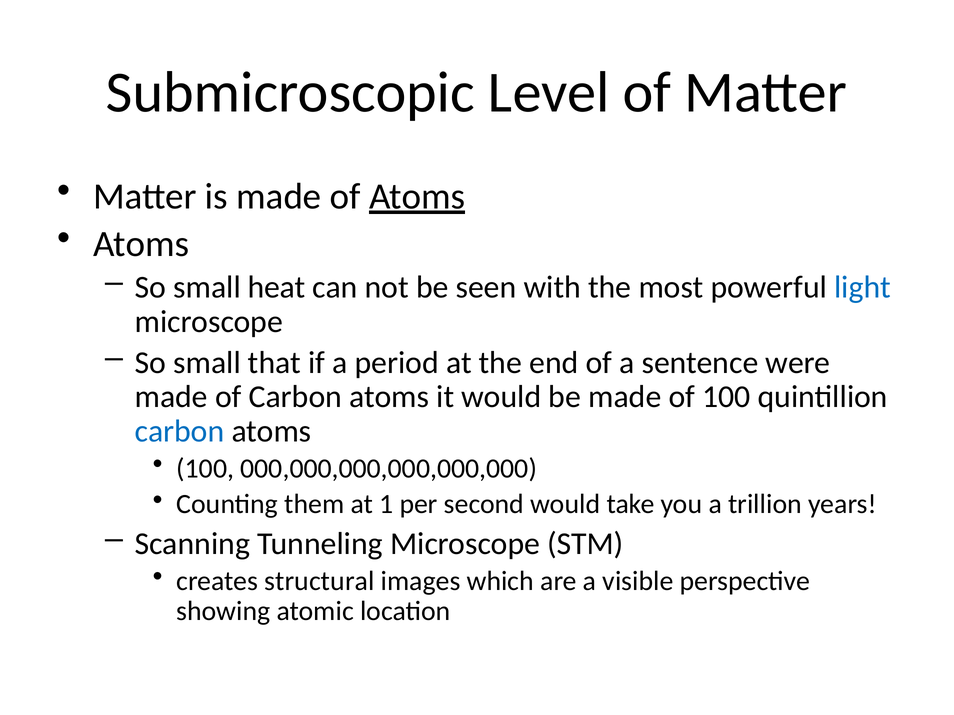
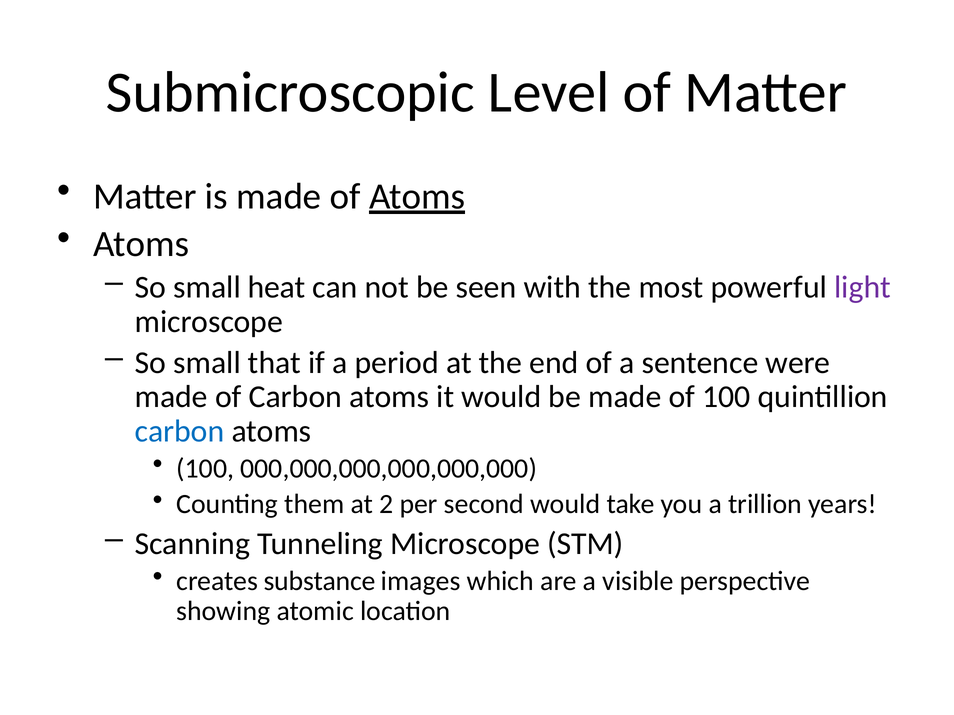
light colour: blue -> purple
1: 1 -> 2
structural: structural -> substance
